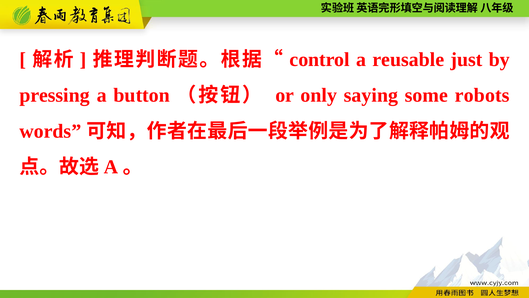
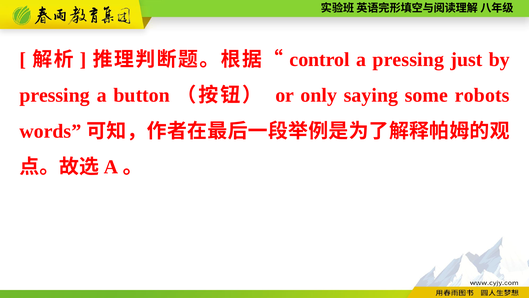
a reusable: reusable -> pressing
